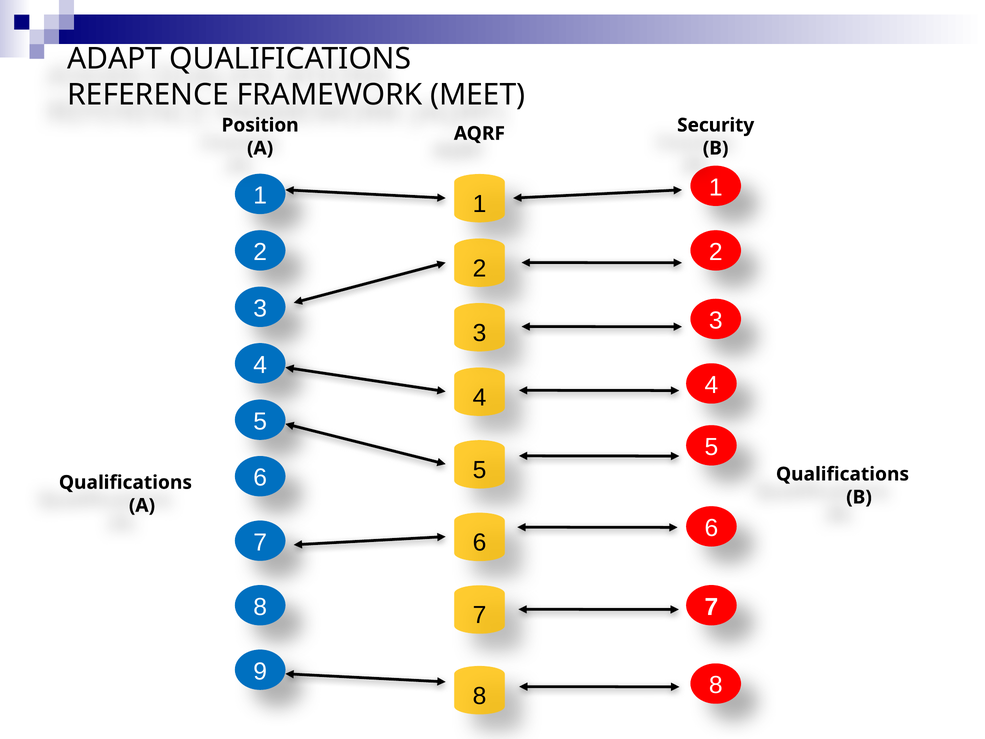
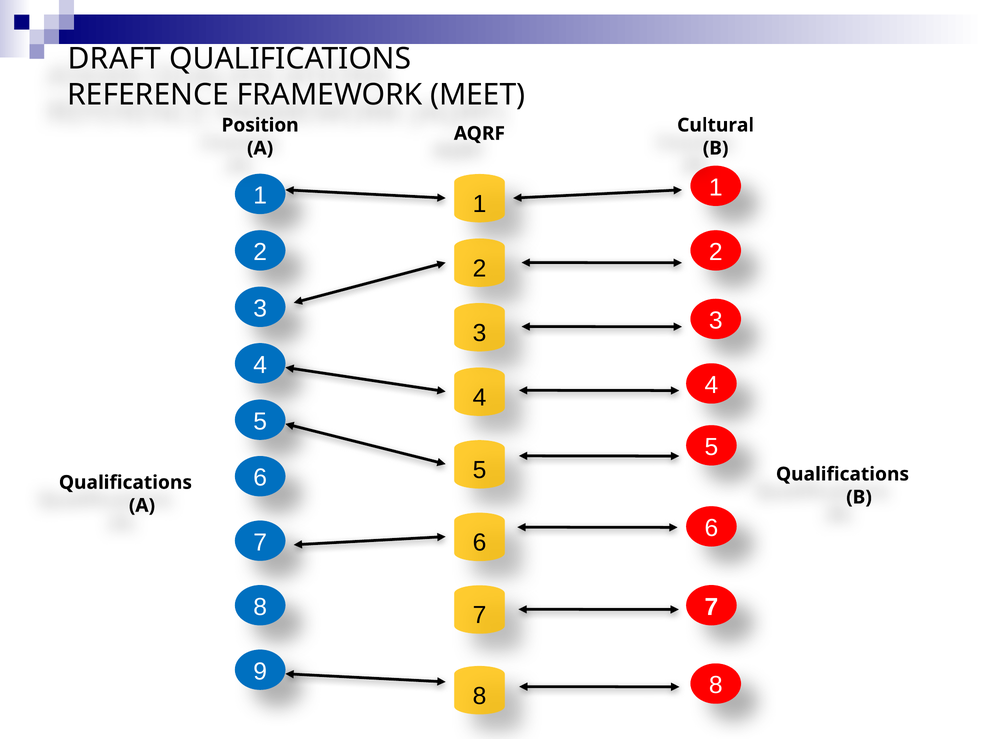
ADAPT: ADAPT -> DRAFT
Security: Security -> Cultural
